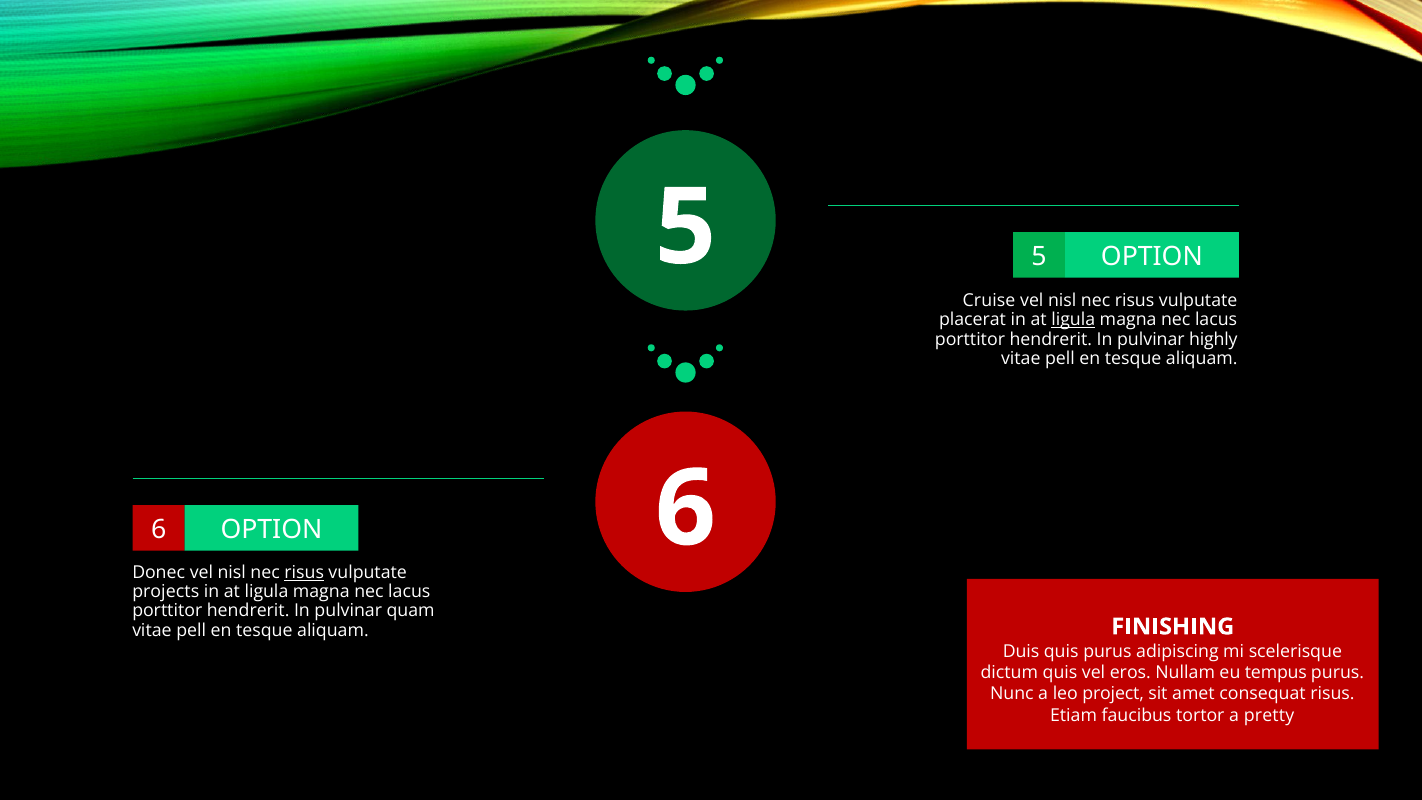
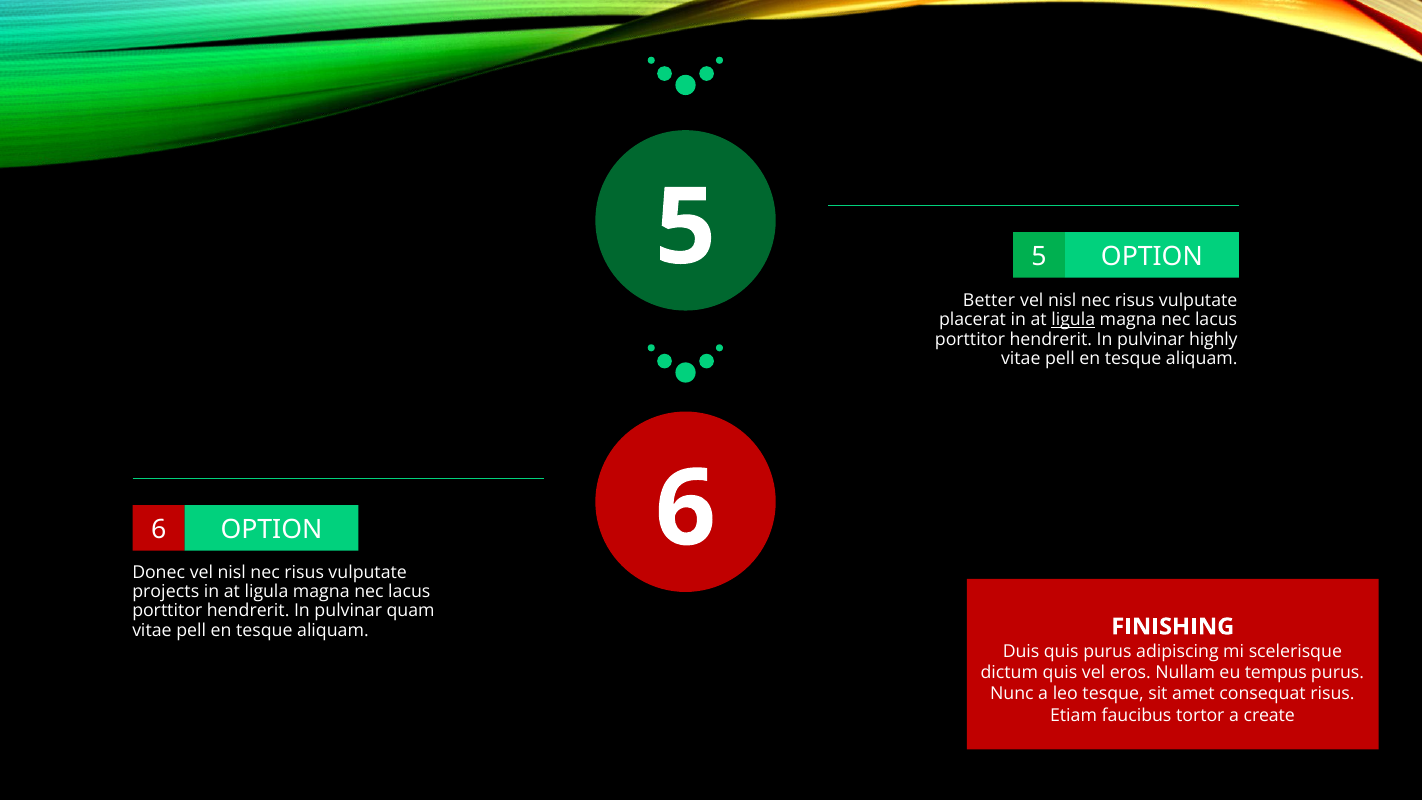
Cruise: Cruise -> Better
risus at (304, 573) underline: present -> none
leo project: project -> tesque
pretty: pretty -> create
